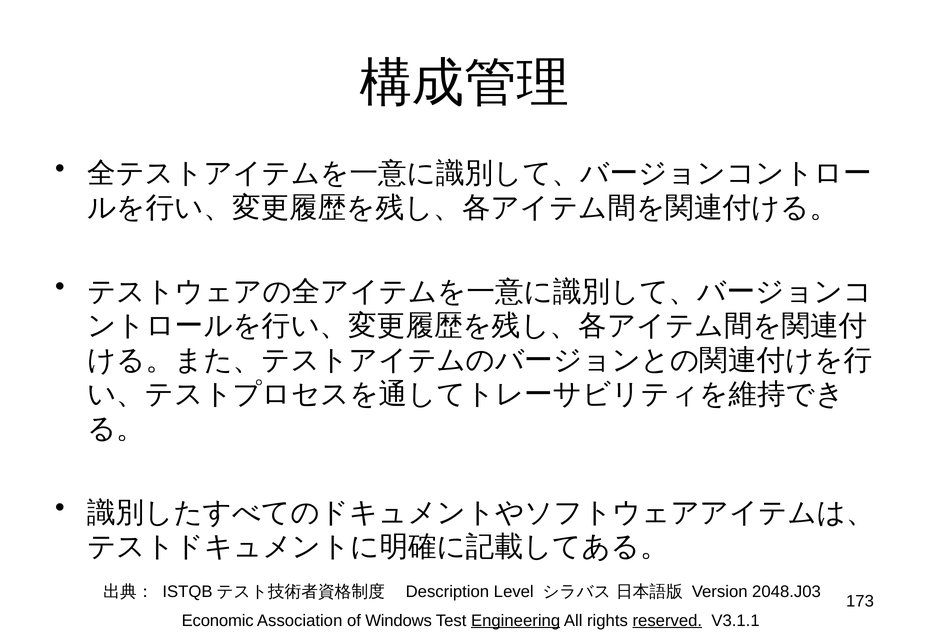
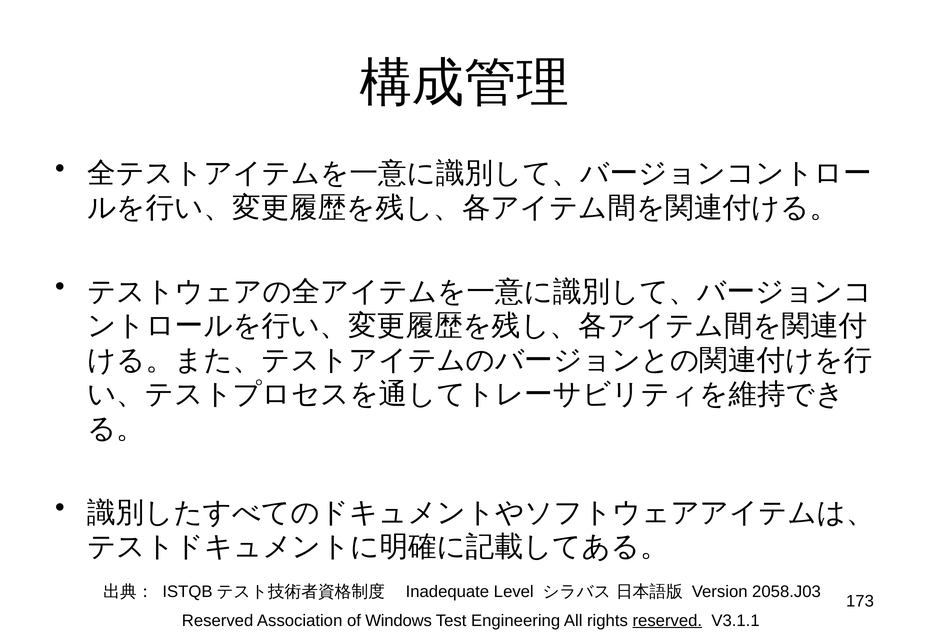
Description: Description -> Inadequate
2048.J03: 2048.J03 -> 2058.J03
Economic at (218, 621): Economic -> Reserved
Engineering underline: present -> none
